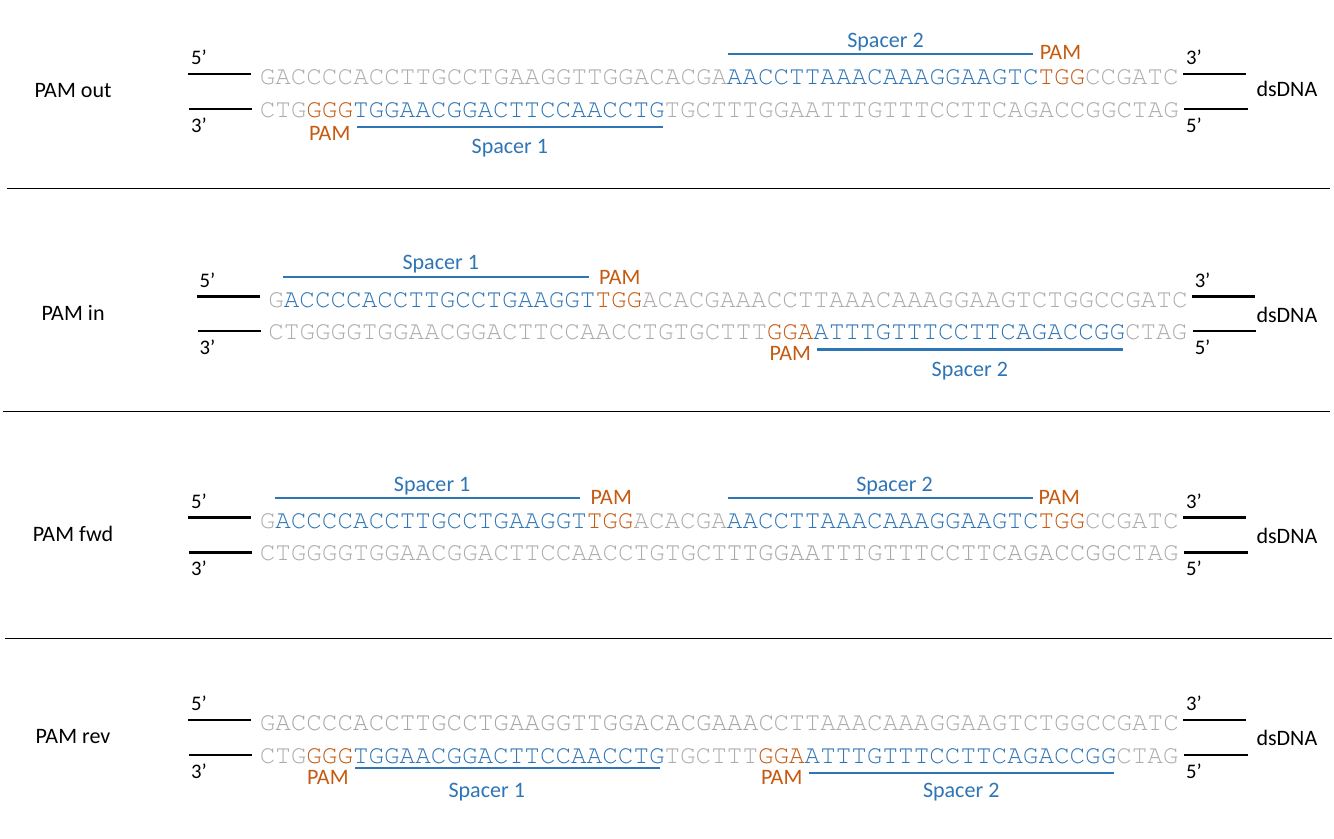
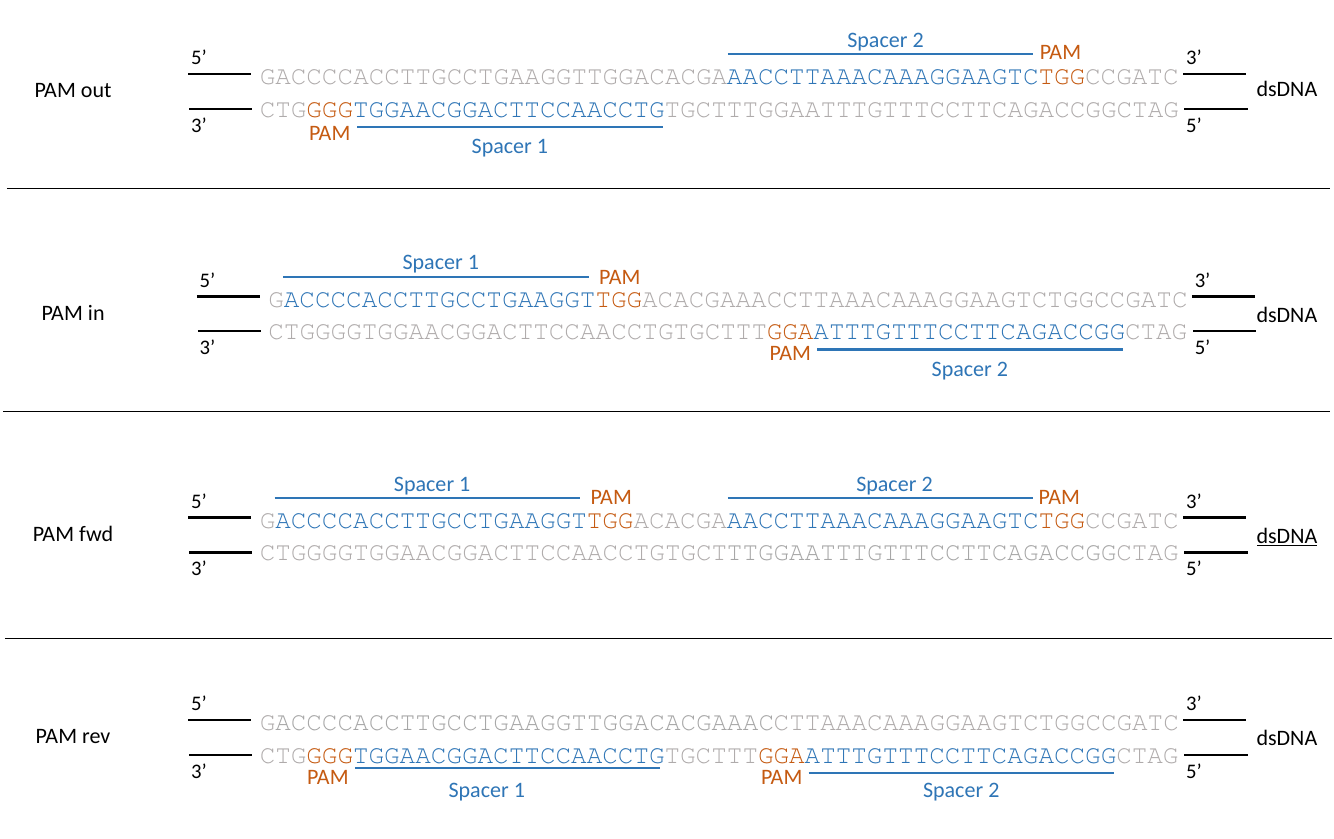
dsDNA at (1287, 537) underline: none -> present
